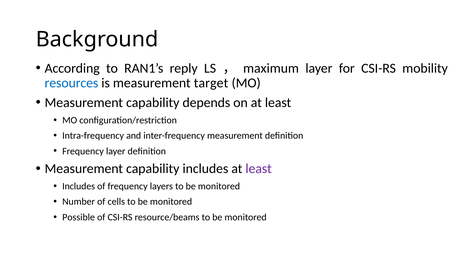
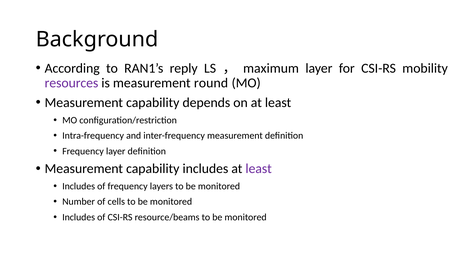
resources colour: blue -> purple
target: target -> round
Possible at (79, 218): Possible -> Includes
